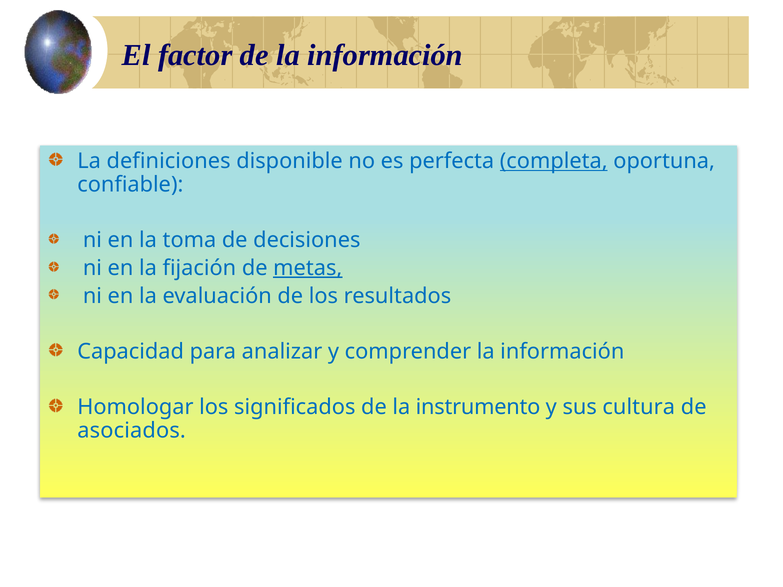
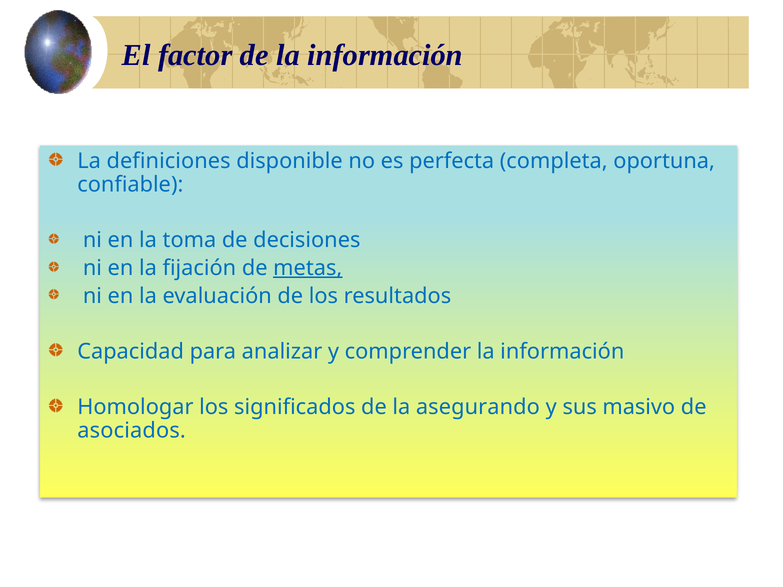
completa underline: present -> none
instrumento: instrumento -> asegurando
cultura: cultura -> masivo
